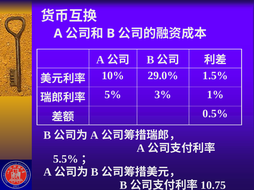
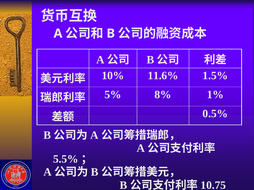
29.0%: 29.0% -> 11.6%
3%: 3% -> 8%
